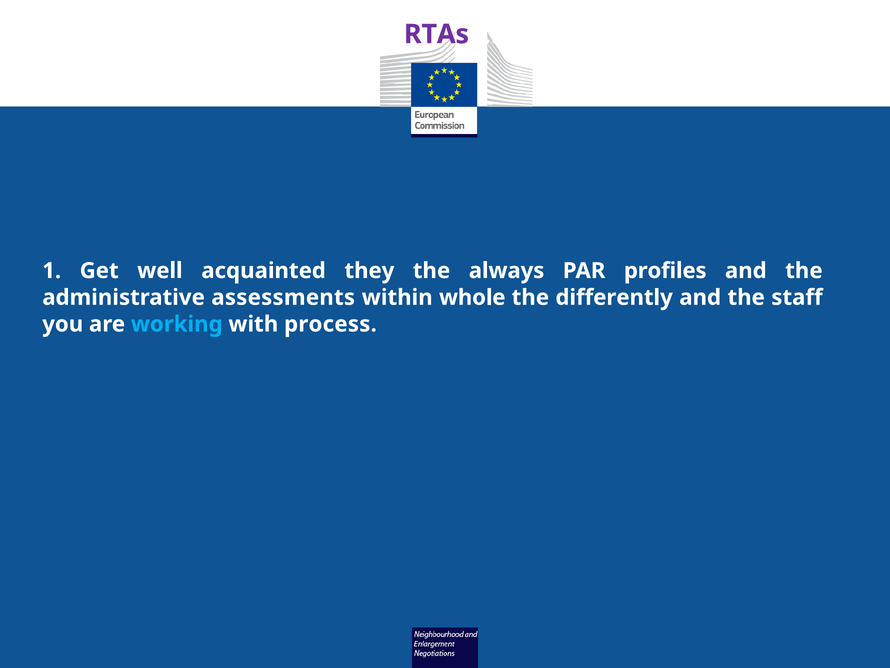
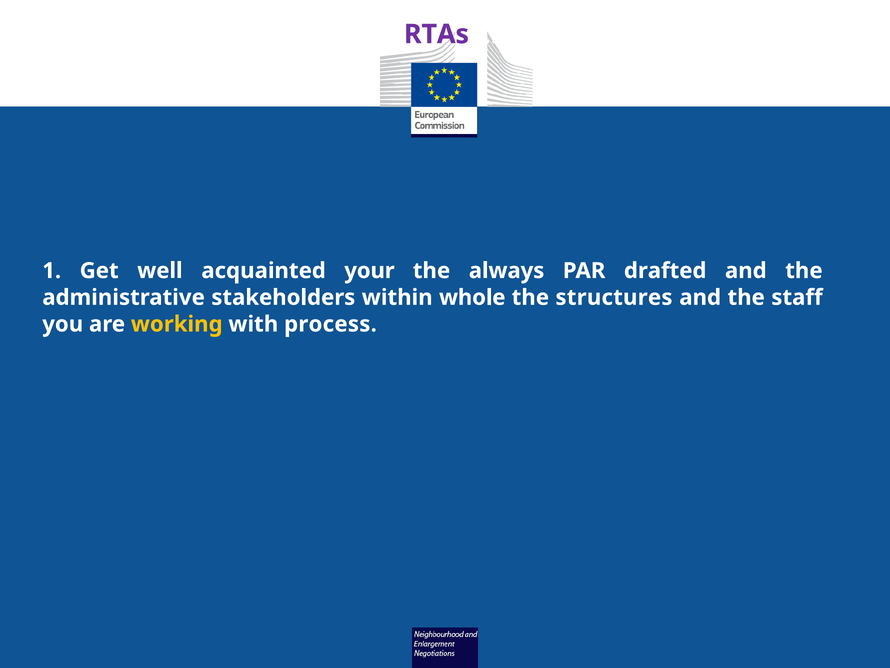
they: they -> your
profiles: profiles -> drafted
assessments: assessments -> stakeholders
differently: differently -> structures
working colour: light blue -> yellow
